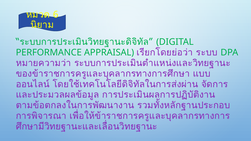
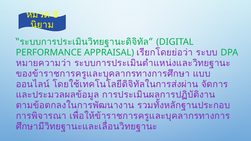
6: 6 -> 8
